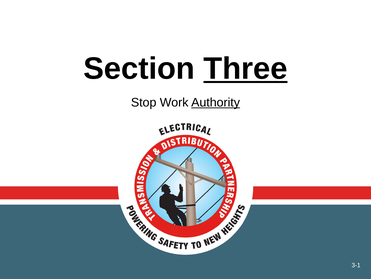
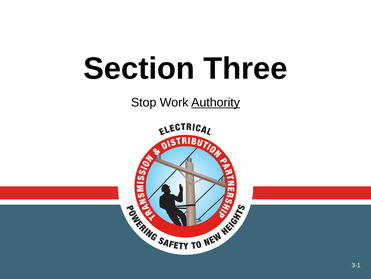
Three underline: present -> none
